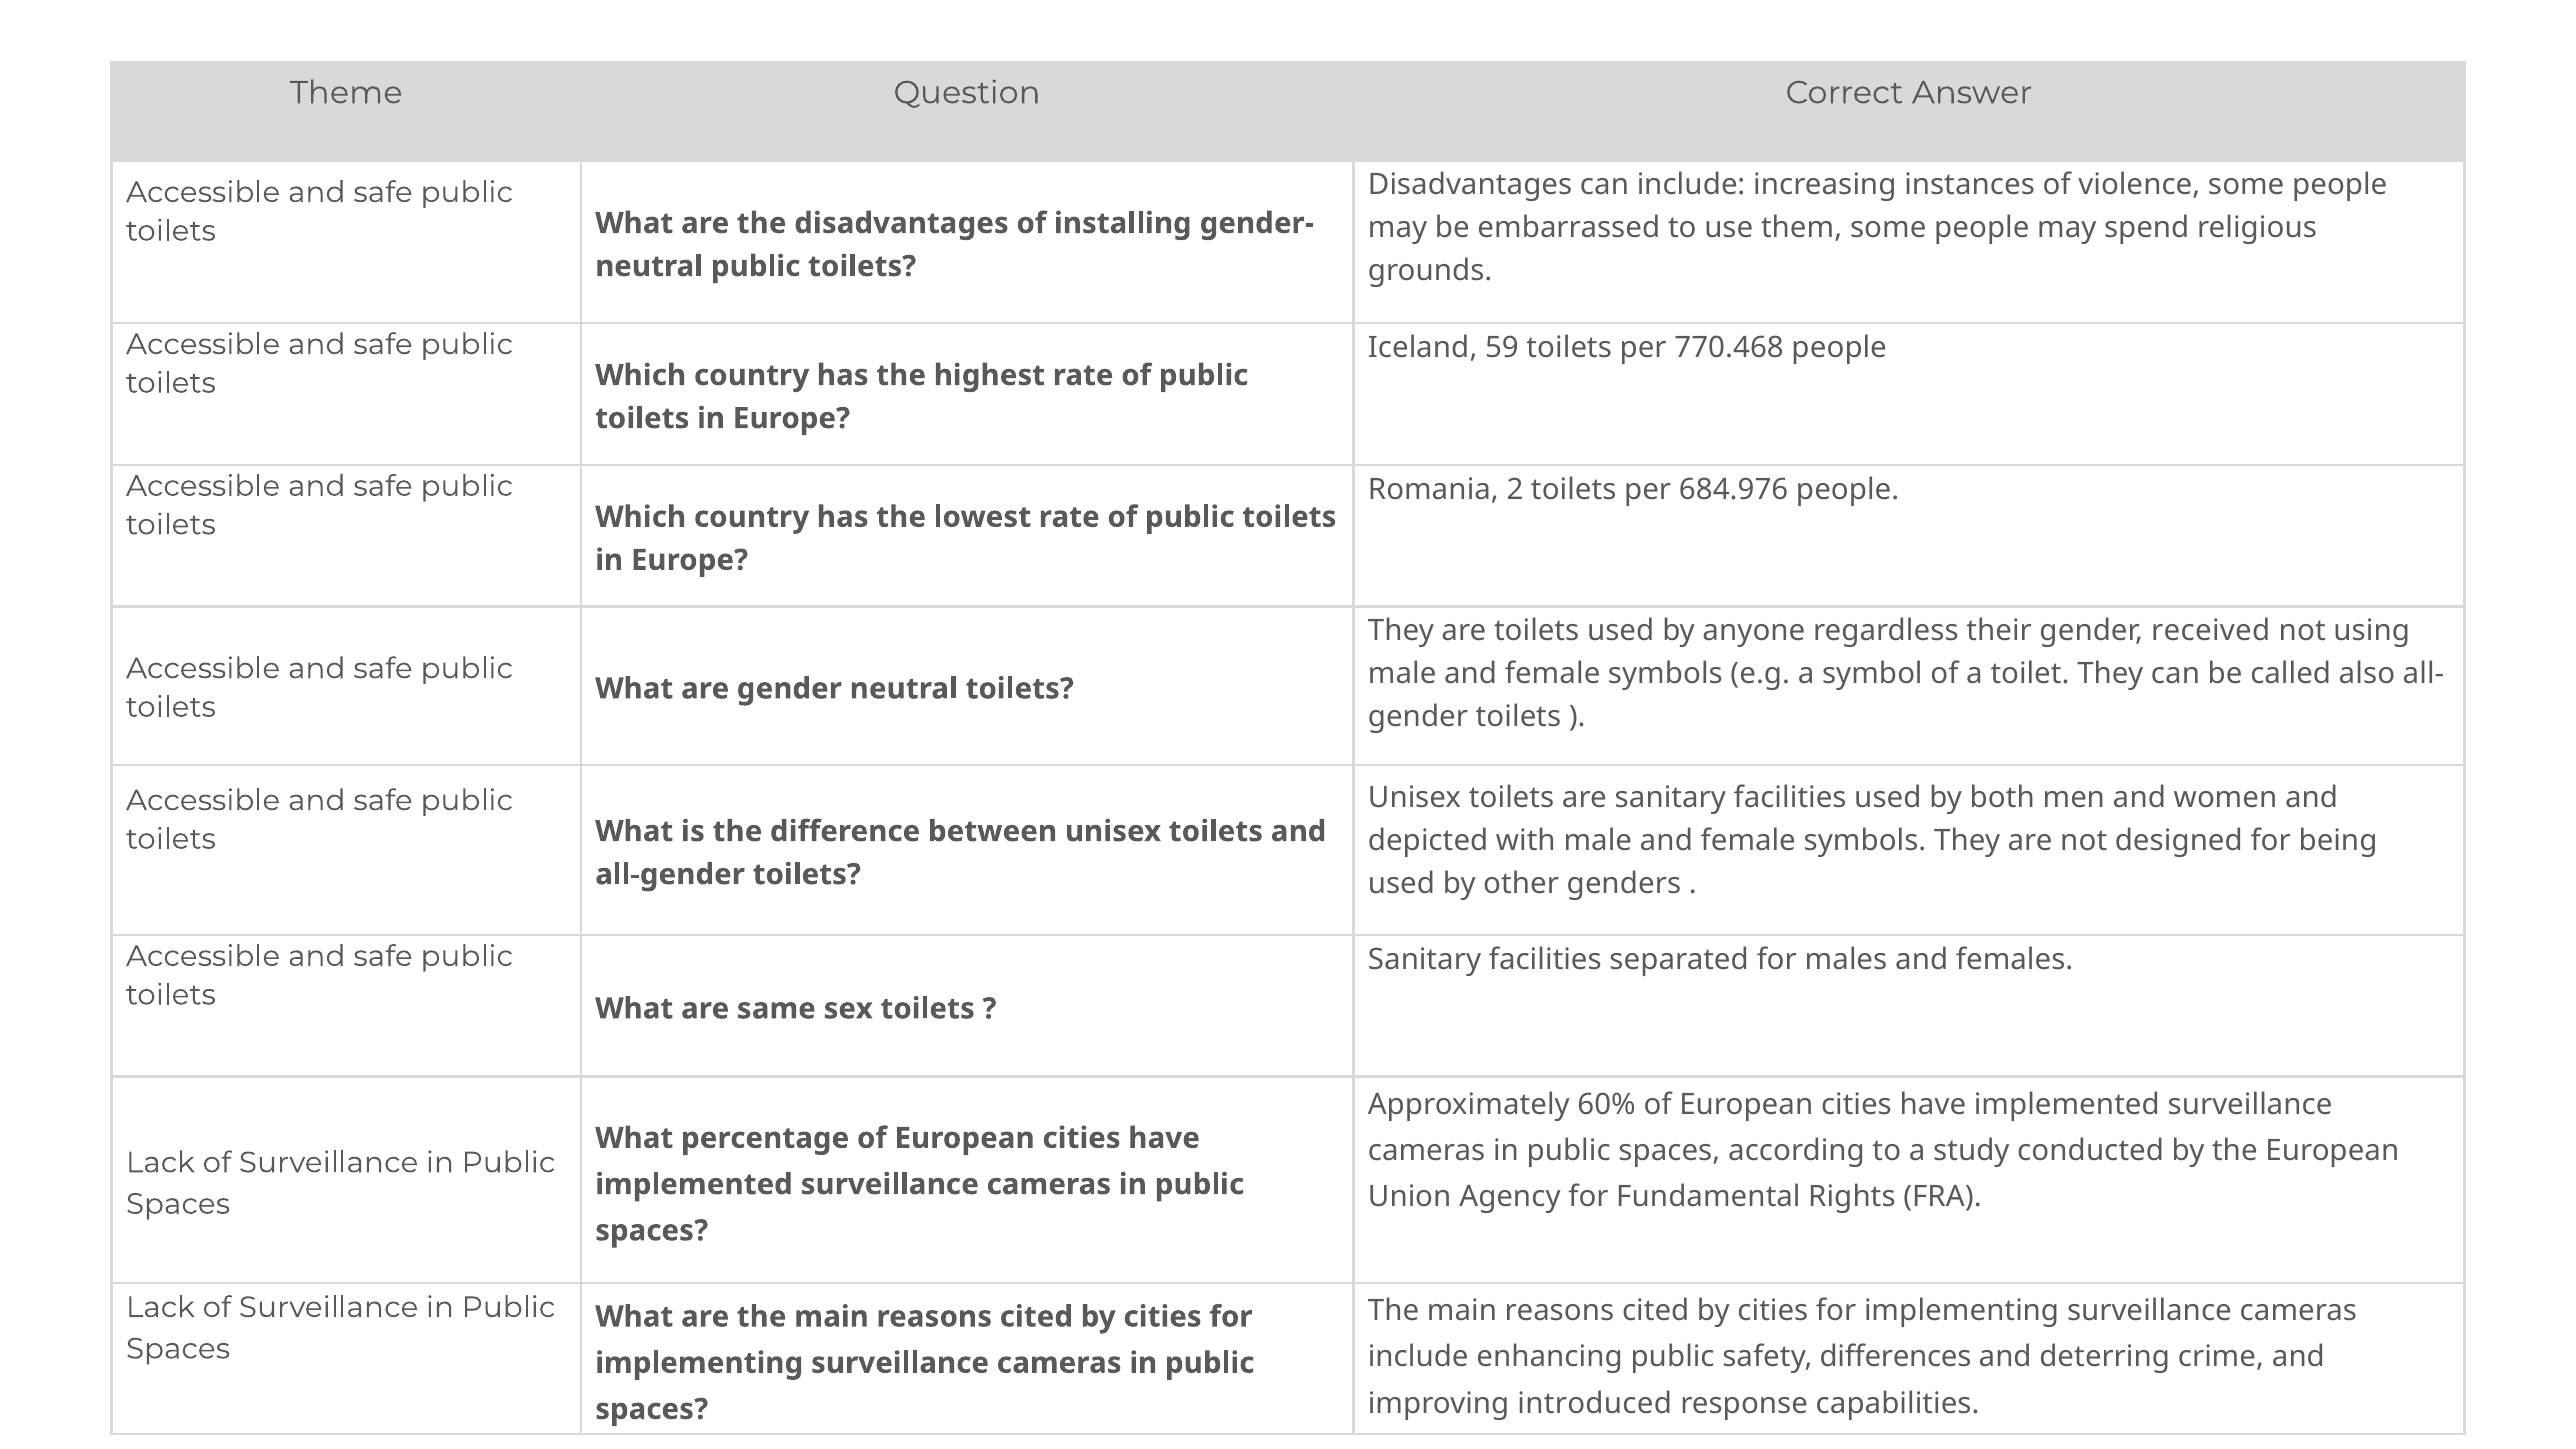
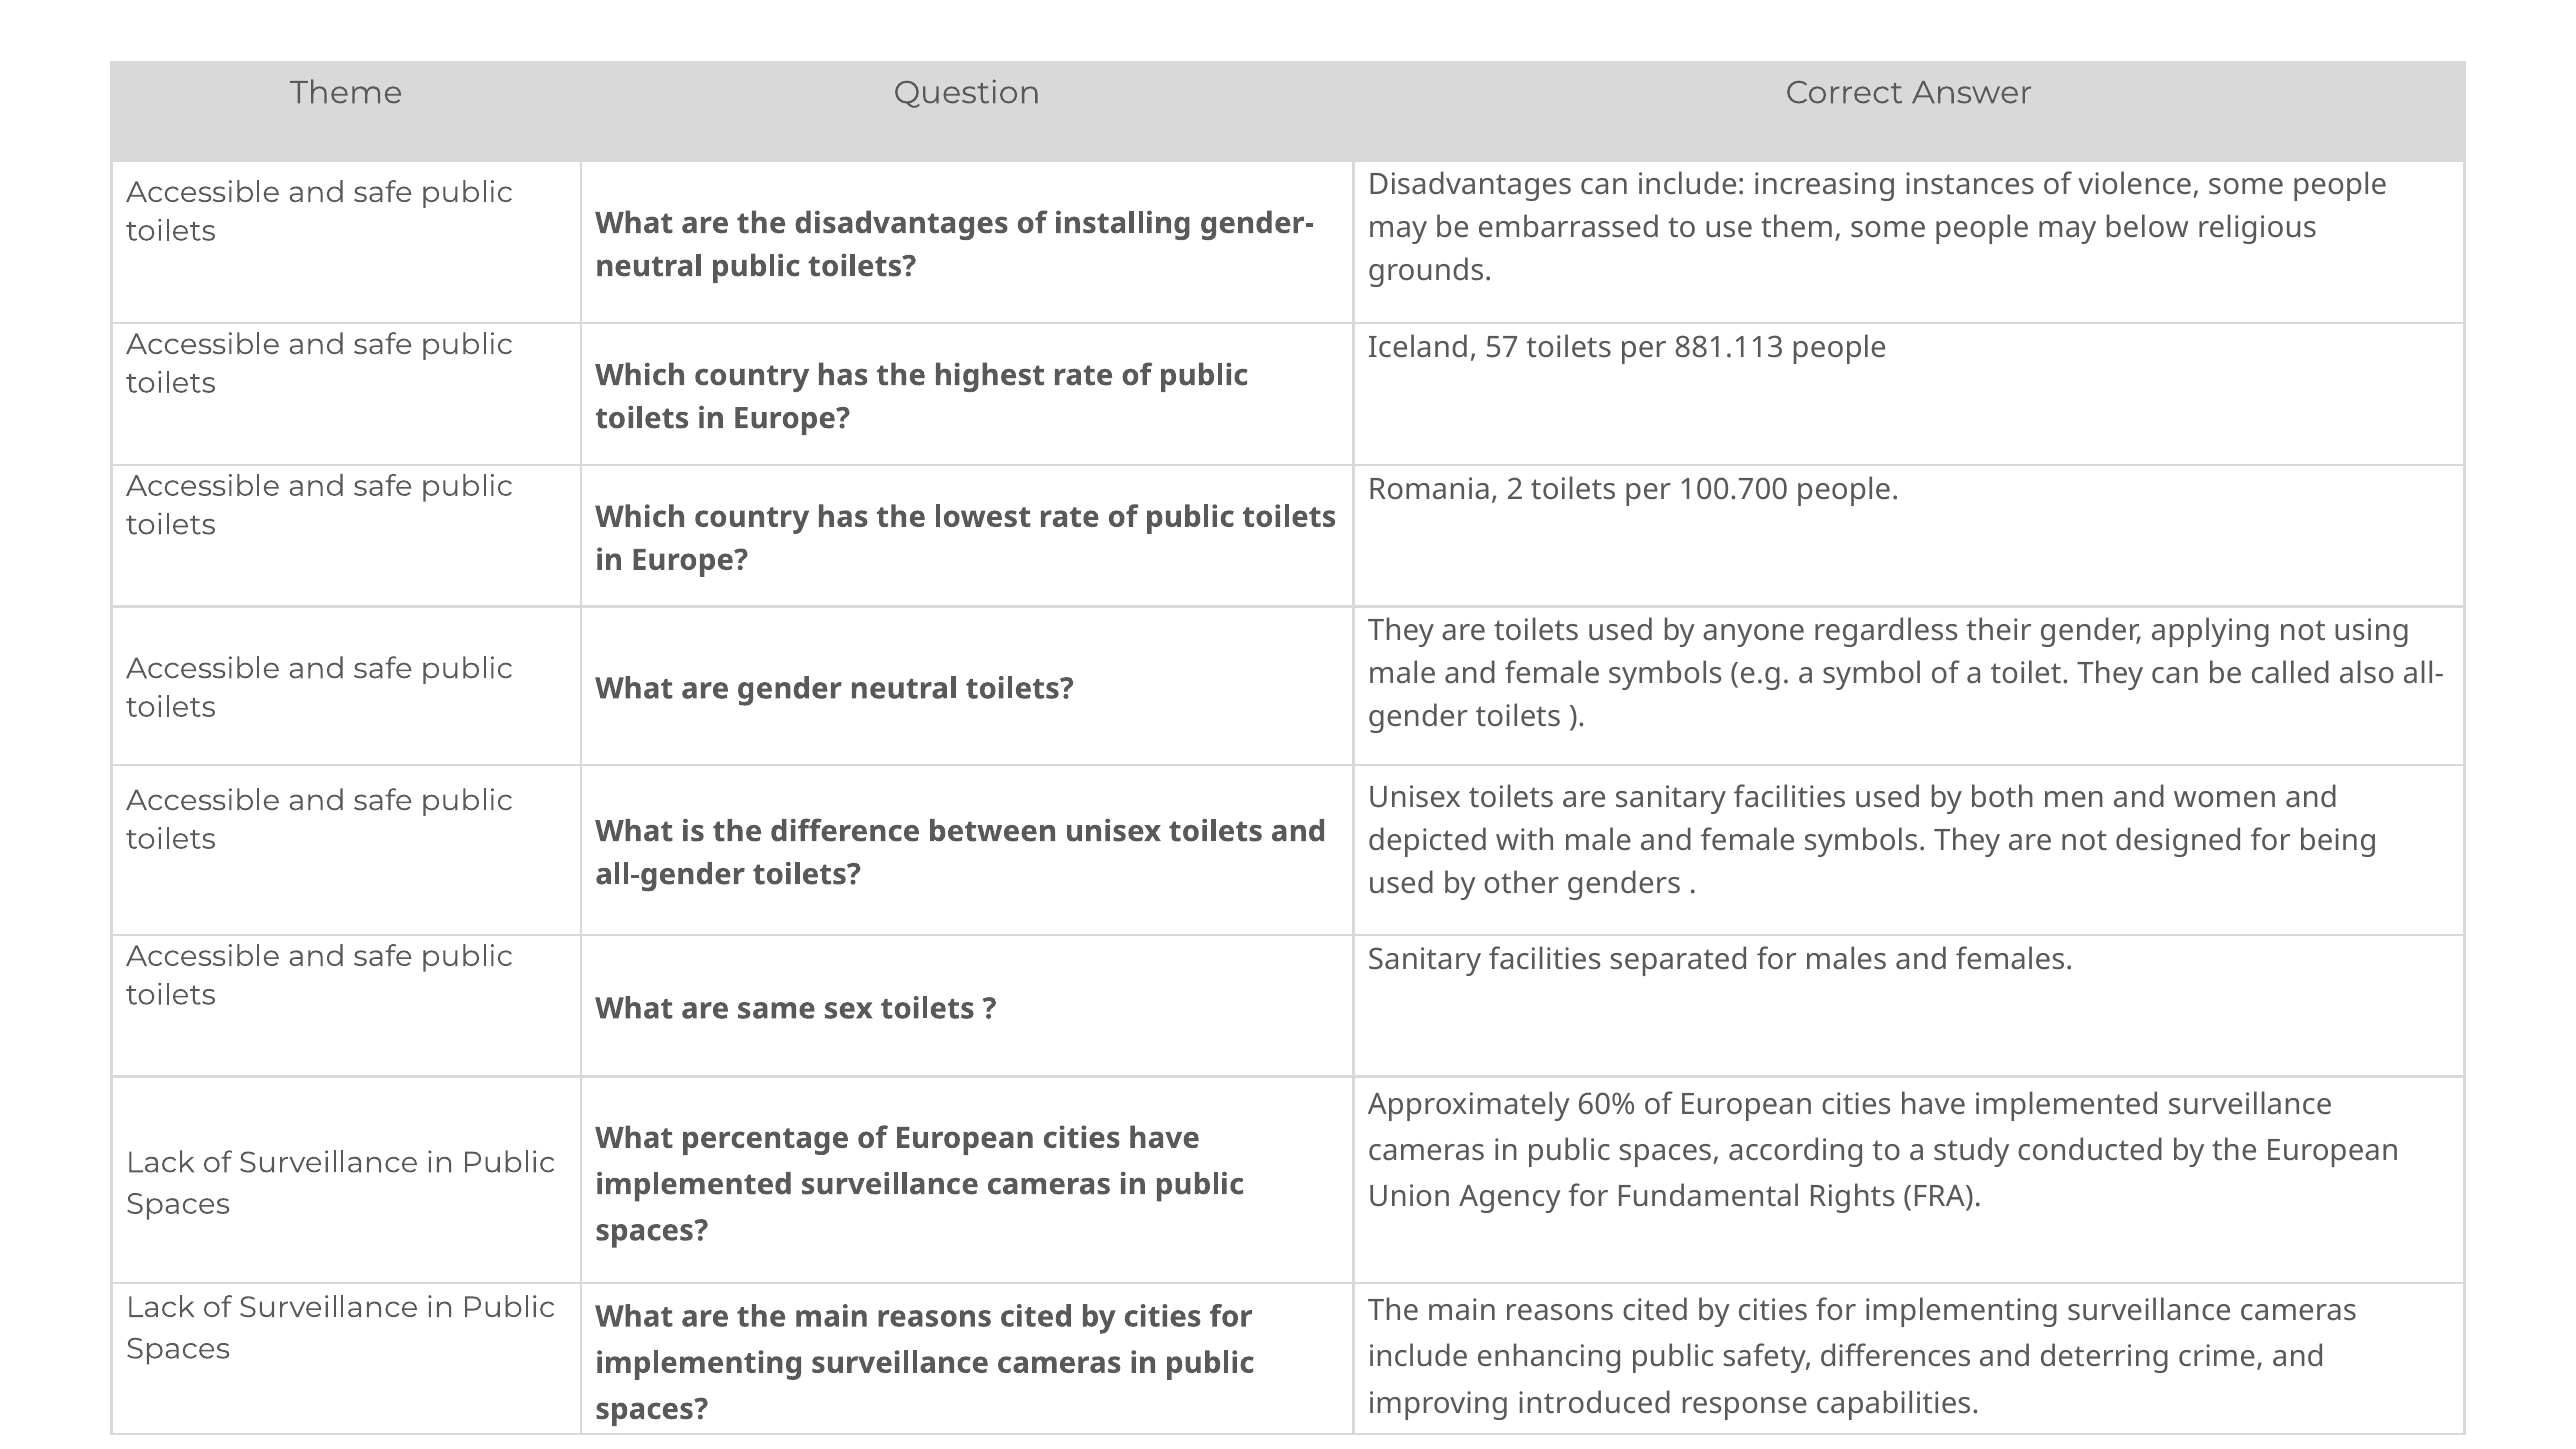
spend: spend -> below
59: 59 -> 57
770.468: 770.468 -> 881.113
684.976: 684.976 -> 100.700
received: received -> applying
